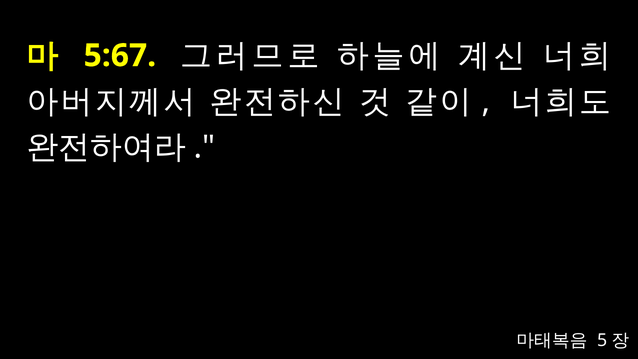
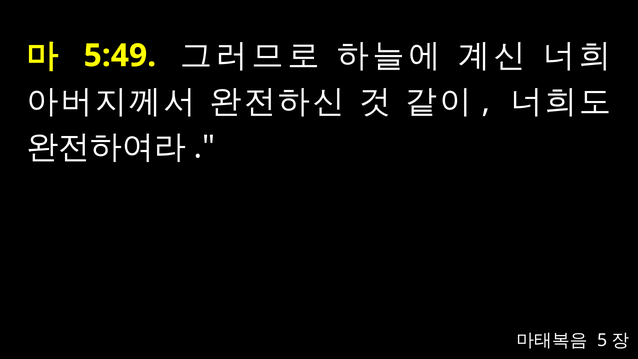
5:67: 5:67 -> 5:49
